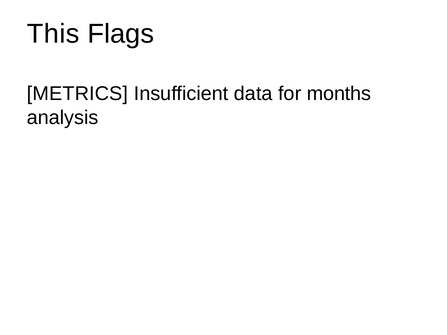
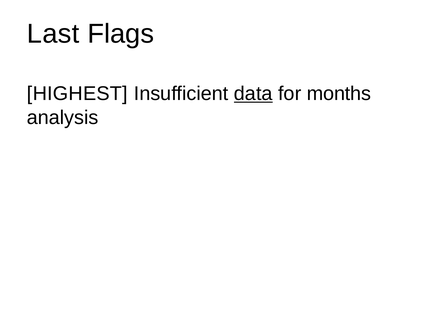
This: This -> Last
METRICS: METRICS -> HIGHEST
data underline: none -> present
